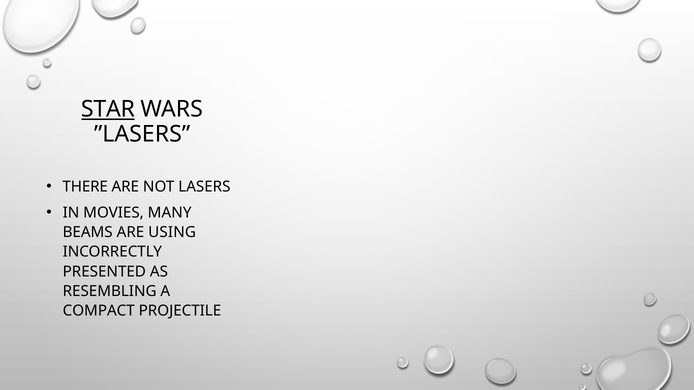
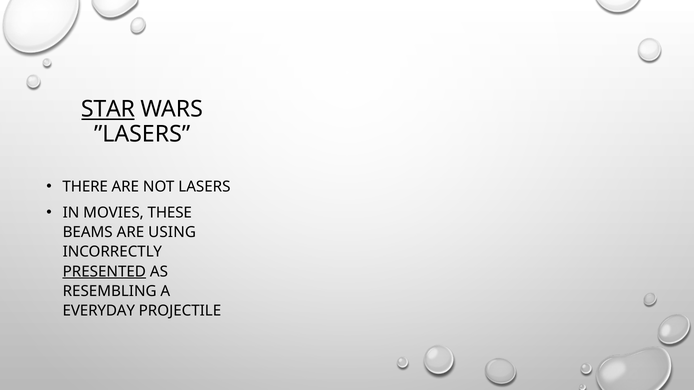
MANY: MANY -> THESE
PRESENTED underline: none -> present
COMPACT: COMPACT -> EVERYDAY
